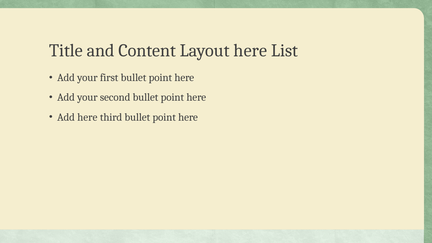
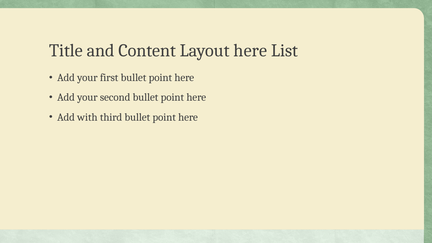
Add here: here -> with
